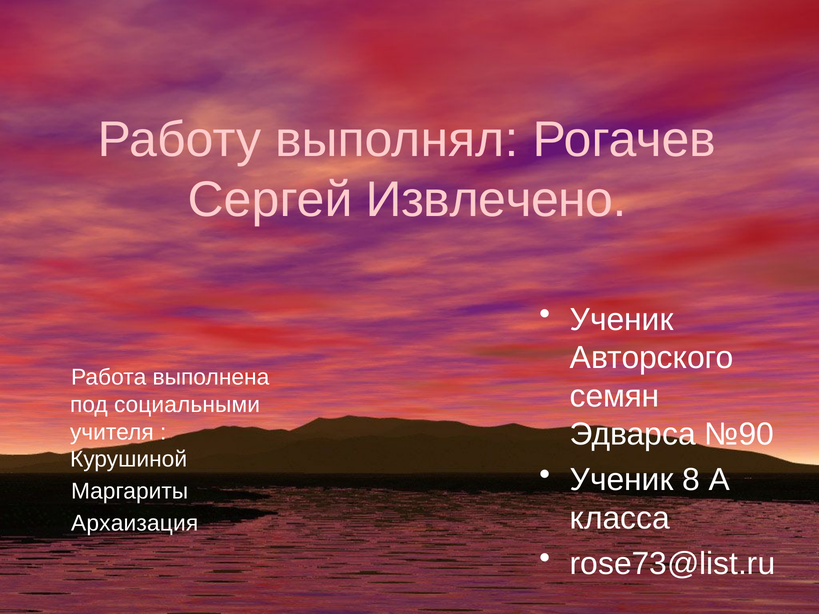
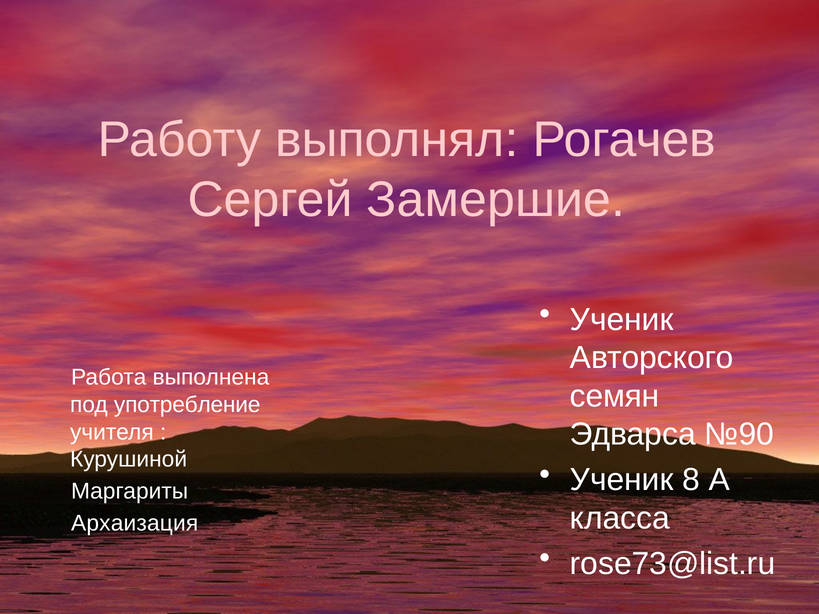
Извлечено: Извлечено -> Замершие
социальными: социальными -> употребление
